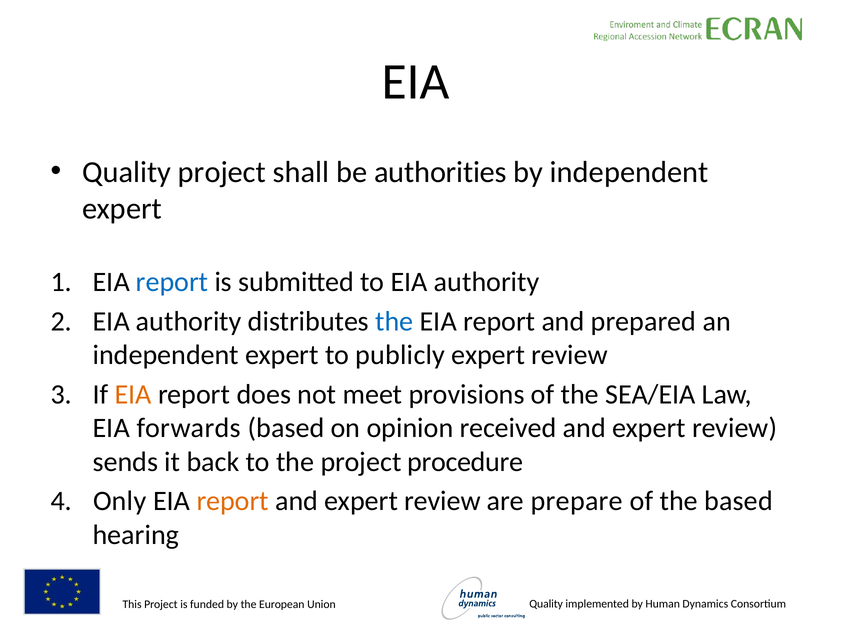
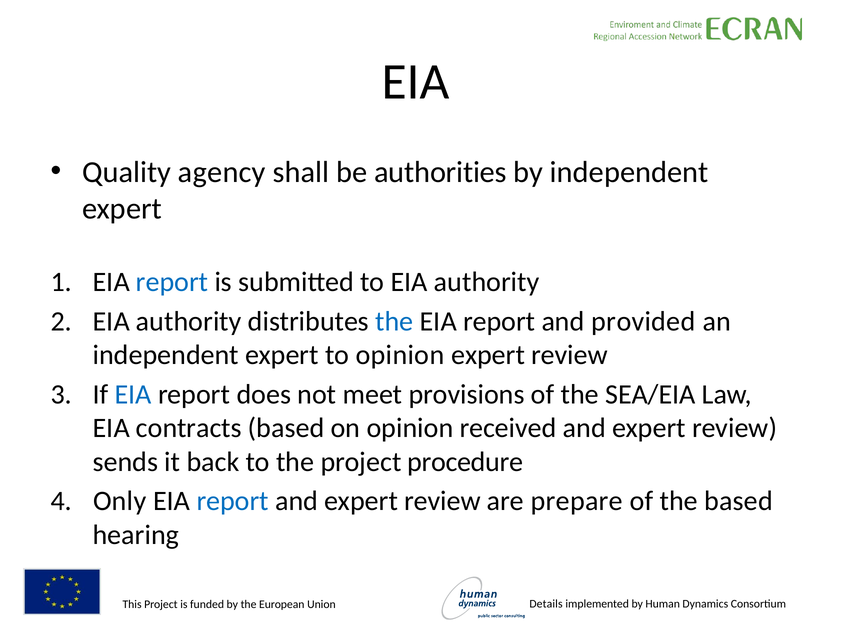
Quality project: project -> agency
prepared: prepared -> provided
to publicly: publicly -> opinion
EIA at (133, 395) colour: orange -> blue
forwards: forwards -> contracts
report at (233, 501) colour: orange -> blue
Quality at (546, 604): Quality -> Details
